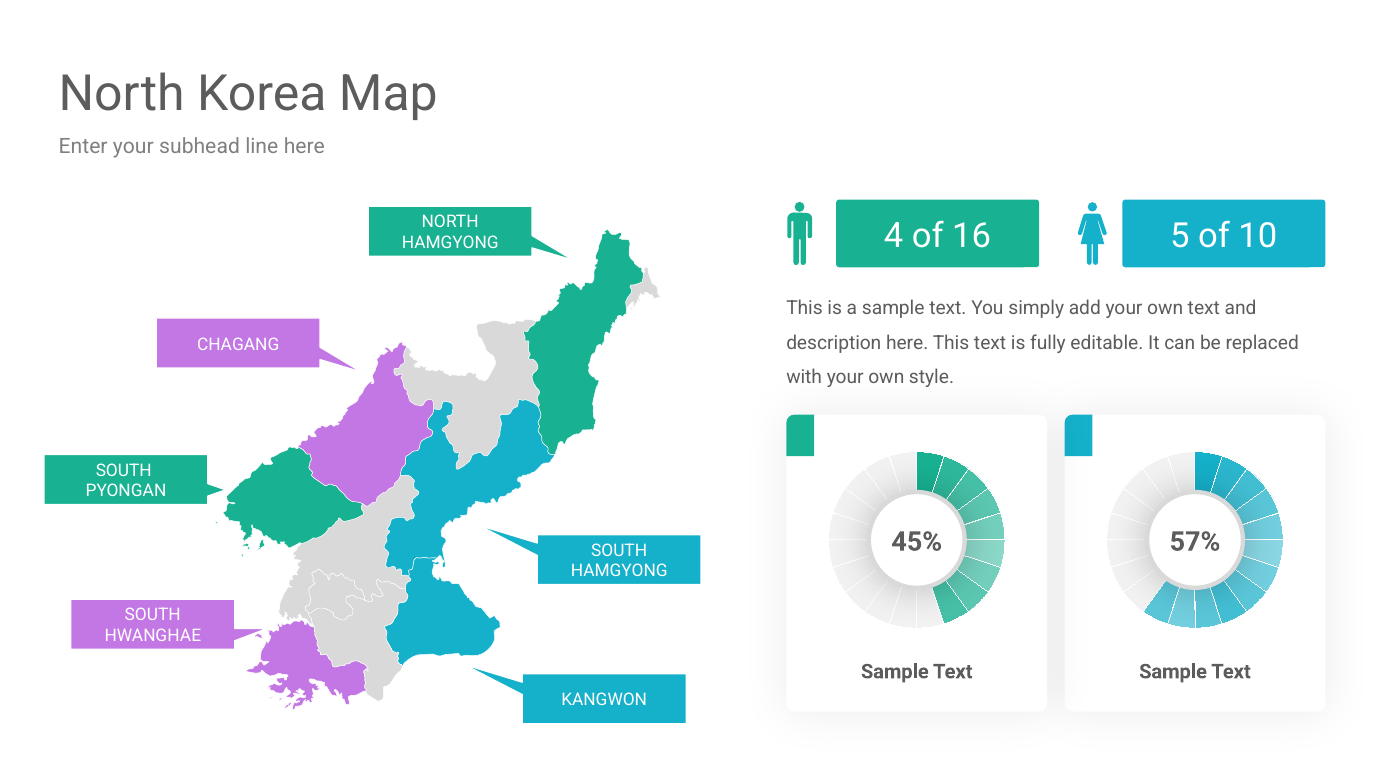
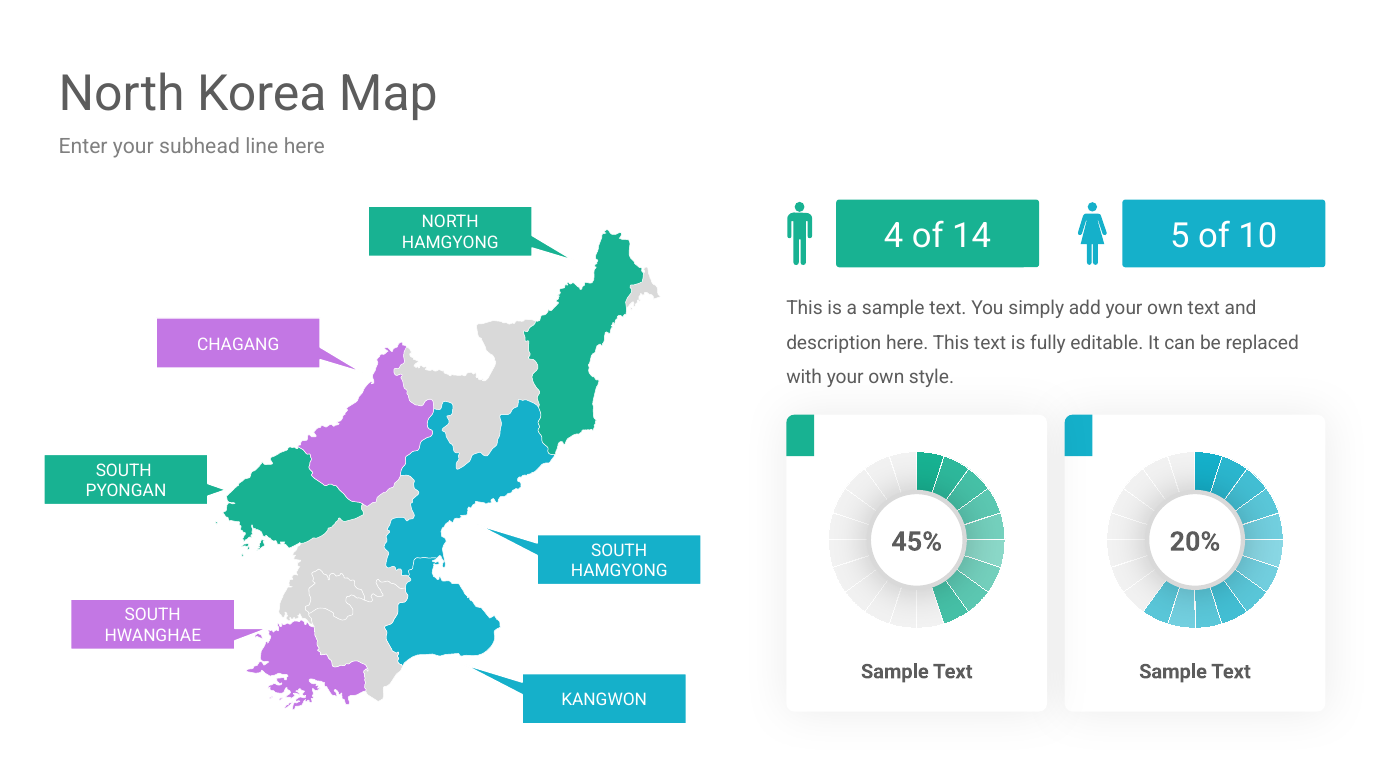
16: 16 -> 14
57%: 57% -> 20%
